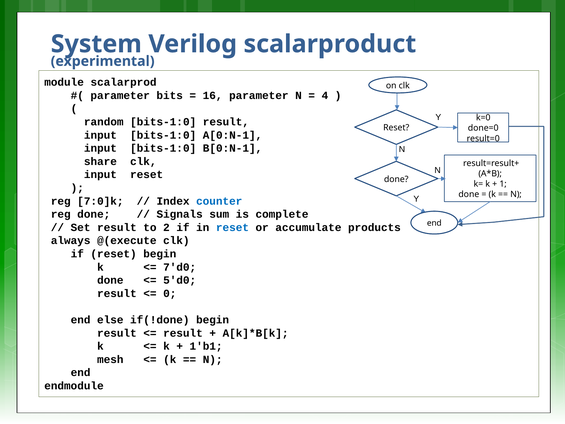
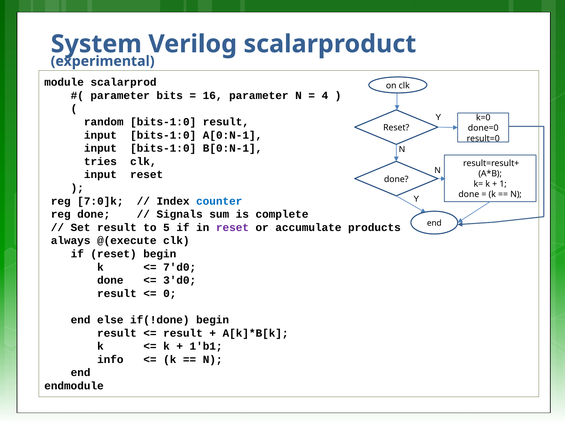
share: share -> tries
2: 2 -> 5
reset at (232, 227) colour: blue -> purple
5'd0: 5'd0 -> 3'd0
mesh: mesh -> info
